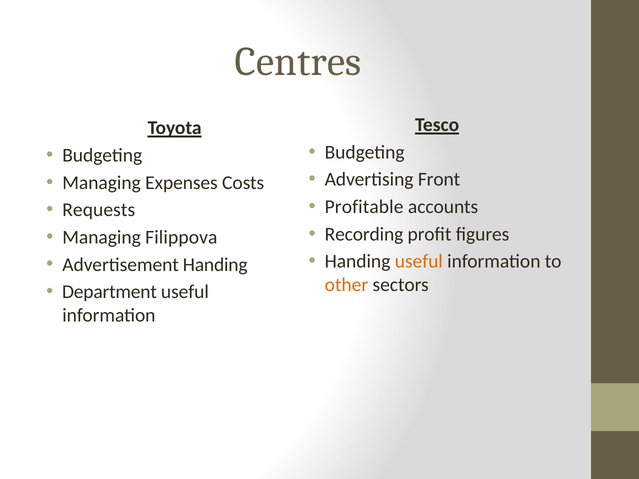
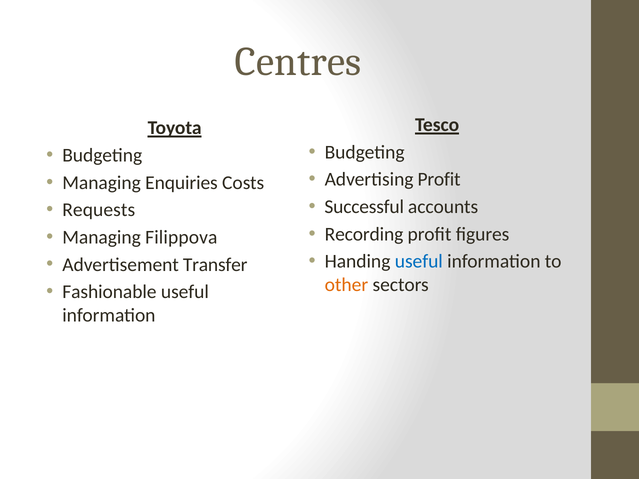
Advertising Front: Front -> Profit
Expenses: Expenses -> Enquiries
Profitable: Profitable -> Successful
useful at (419, 262) colour: orange -> blue
Advertisement Handing: Handing -> Transfer
Department: Department -> Fashionable
